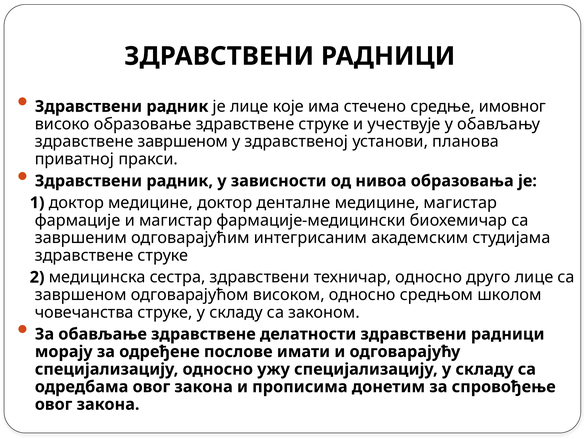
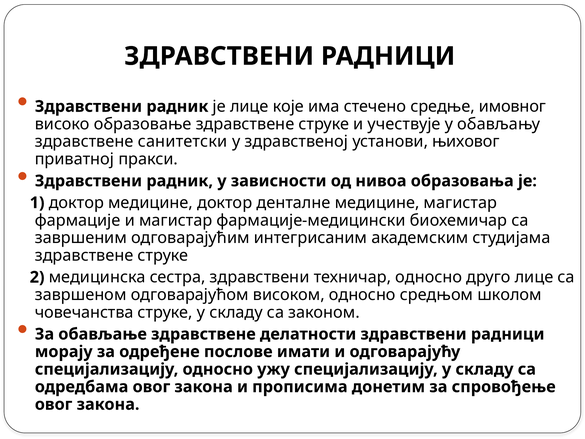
здравствене завршеном: завршеном -> санитетски
планова: планова -> њиховог
